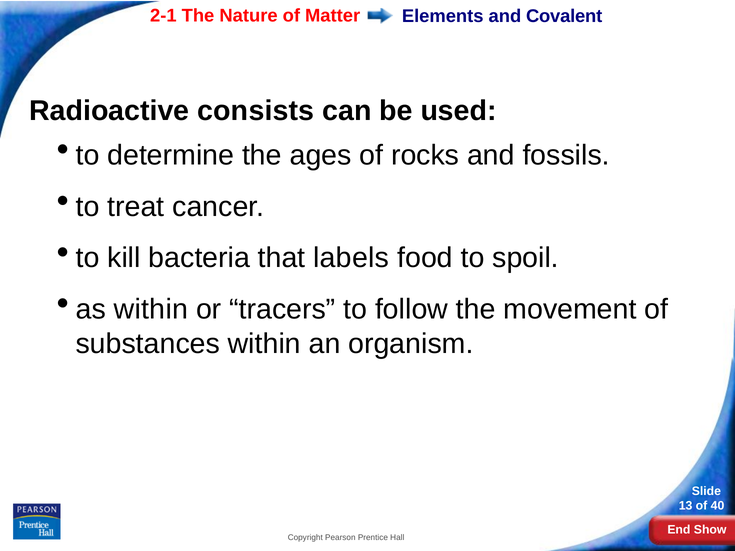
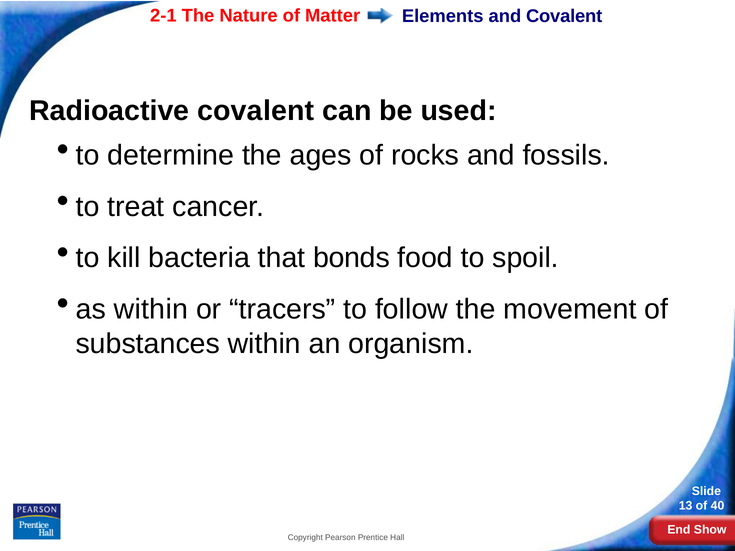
Radioactive consists: consists -> covalent
labels: labels -> bonds
